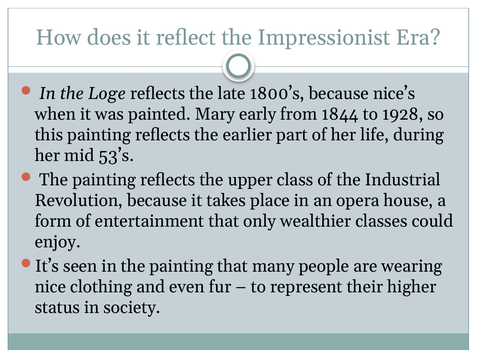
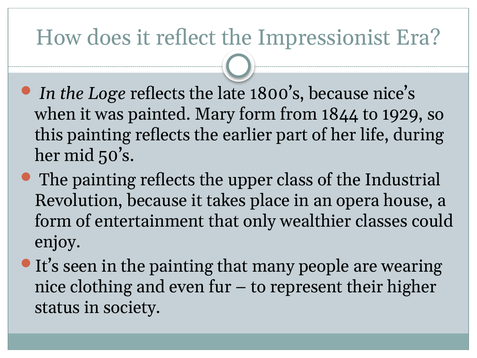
Mary early: early -> form
1928: 1928 -> 1929
53’s: 53’s -> 50’s
